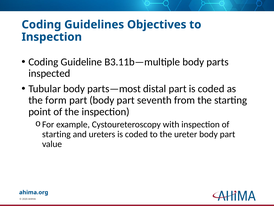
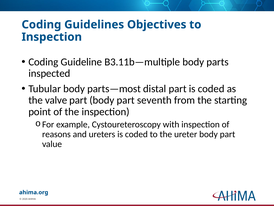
form: form -> valve
starting at (56, 134): starting -> reasons
